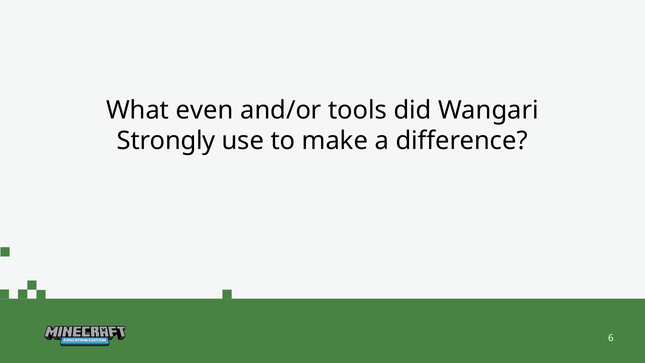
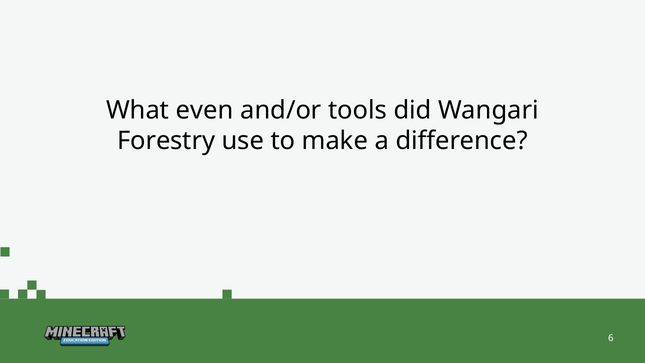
Strongly: Strongly -> Forestry
